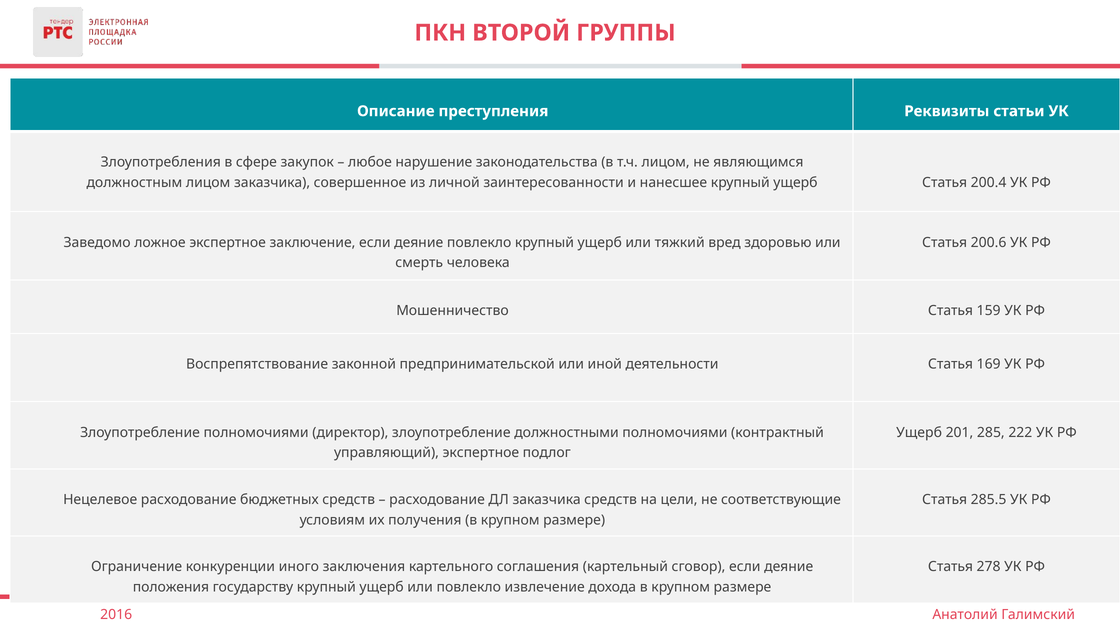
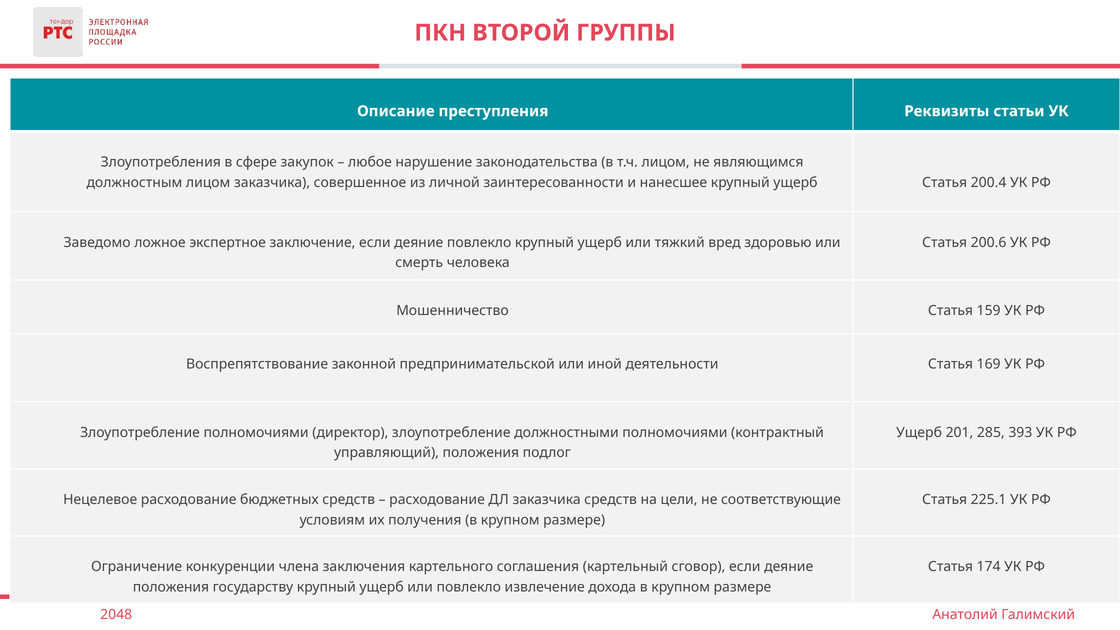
222: 222 -> 393
управляющий экспертное: экспертное -> положения
285.5: 285.5 -> 225.1
иного: иного -> члена
278: 278 -> 174
2016: 2016 -> 2048
